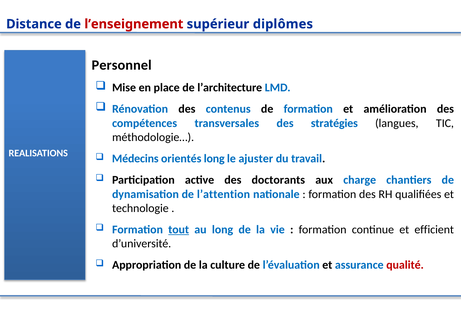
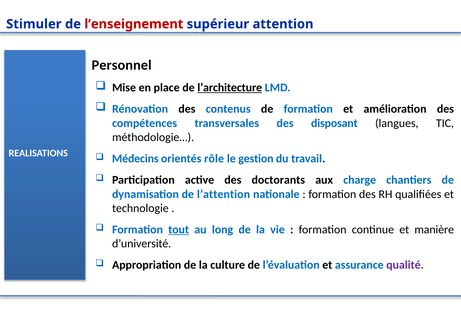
Distance: Distance -> Stimuler
diplômes: diplômes -> attention
l’architecture underline: none -> present
stratégies: stratégies -> disposant
orientés long: long -> rôle
ajuster: ajuster -> gestion
efficient: efficient -> manière
qualité colour: red -> purple
